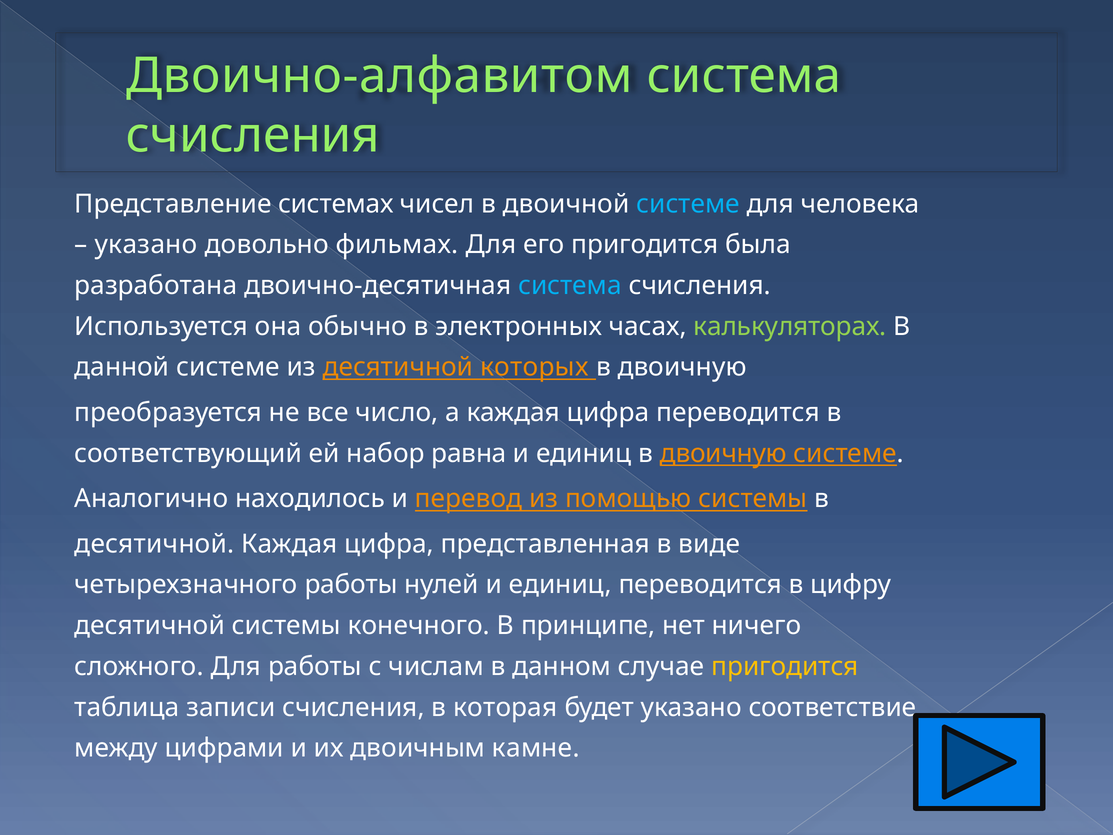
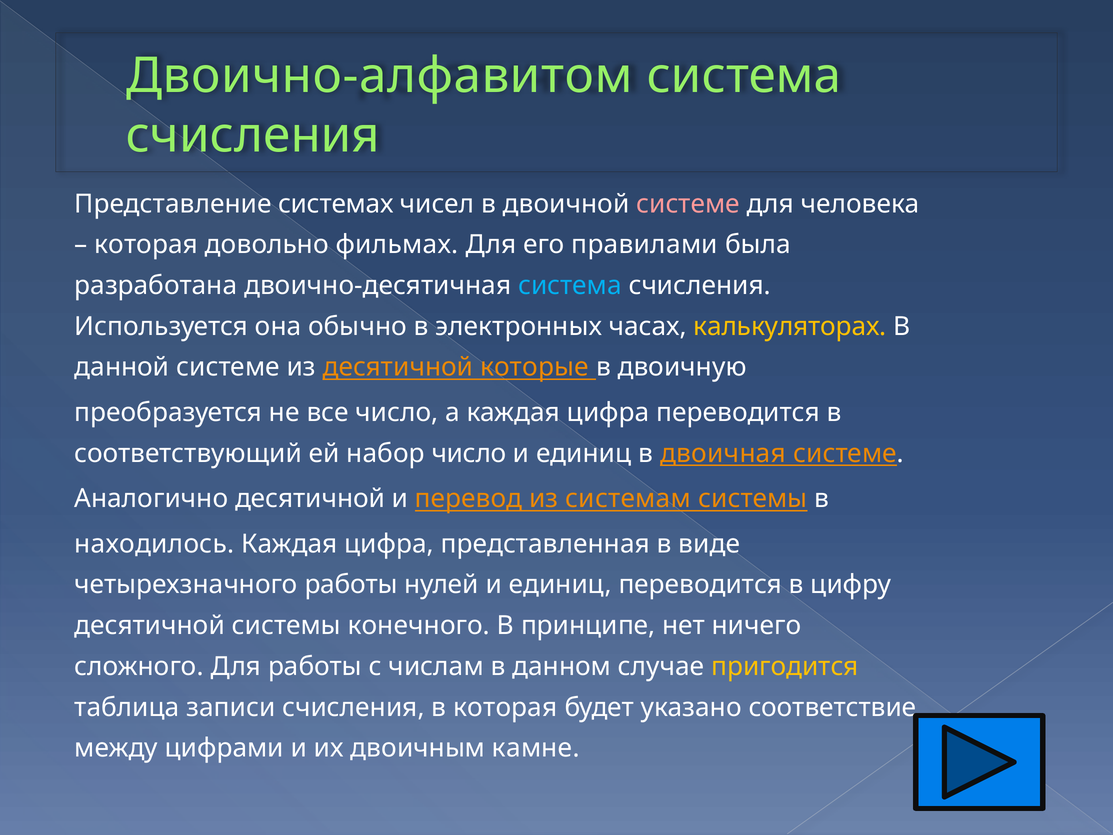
системе at (688, 204) colour: light blue -> pink
указано at (146, 245): указано -> которая
его пригодится: пригодится -> правилами
калькуляторах colour: light green -> yellow
которых: которых -> которые
набор равна: равна -> число
единиц в двоичную: двоичную -> двоичная
Аналогично находилось: находилось -> десятичной
помощью: помощью -> системам
десятичной at (154, 544): десятичной -> находилось
